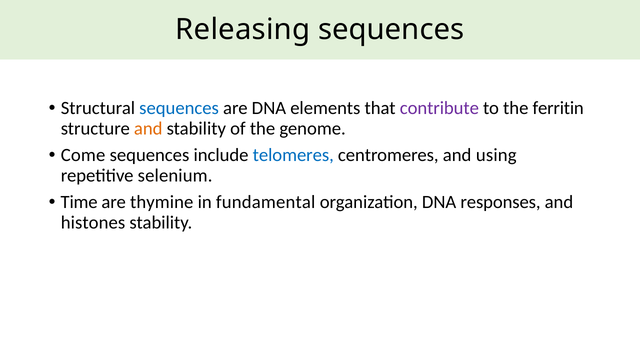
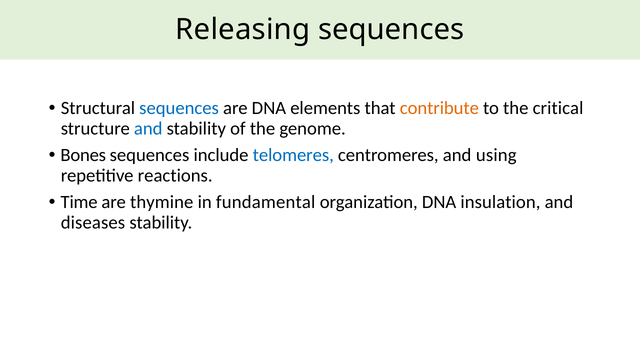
contribute colour: purple -> orange
ferritin: ferritin -> critical
and at (148, 128) colour: orange -> blue
Come: Come -> Bones
selenium: selenium -> reactions
responses: responses -> insulation
histones: histones -> diseases
